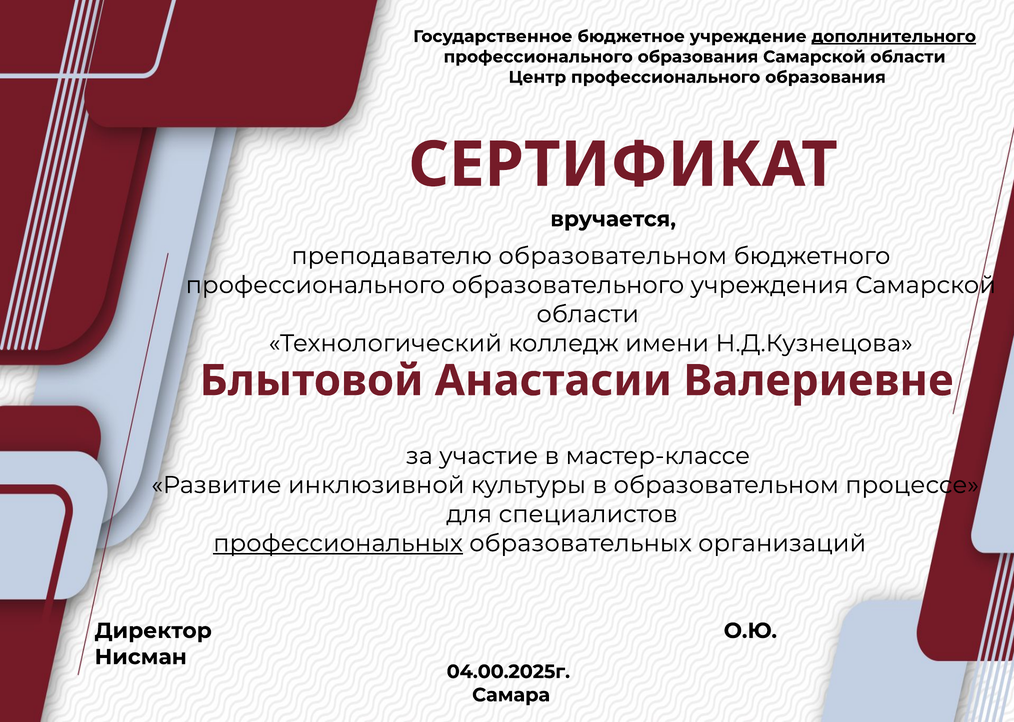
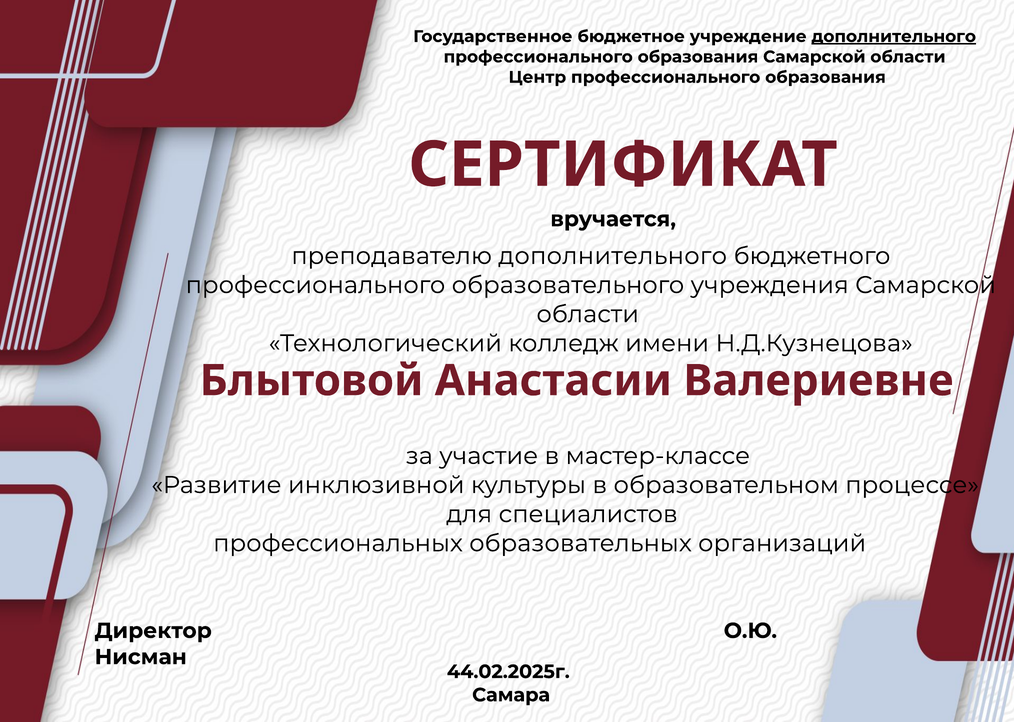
преподавателю образовательном: образовательном -> дополнительного
профессиональных underline: present -> none
04.00.2025г: 04.00.2025г -> 44.02.2025г
